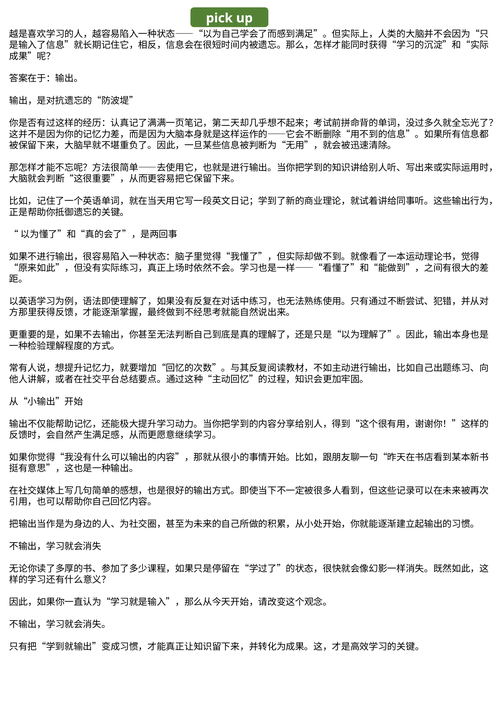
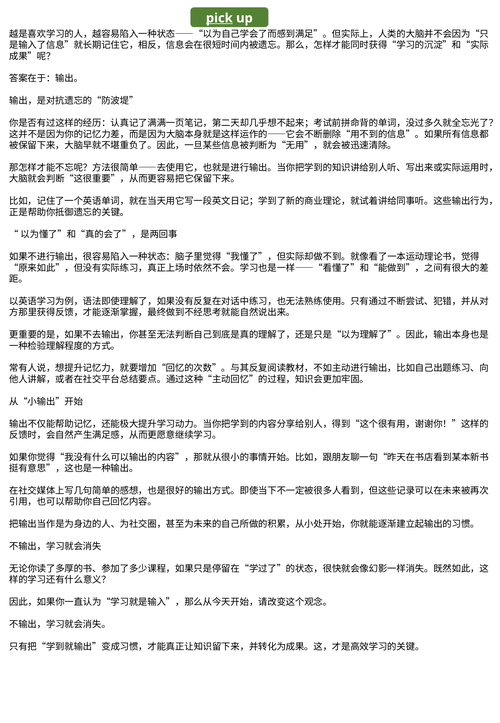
pick underline: none -> present
